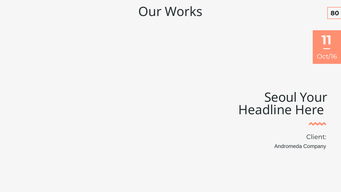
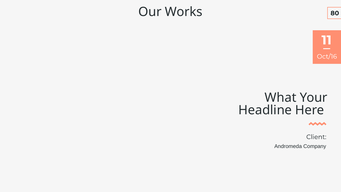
Seoul: Seoul -> What
